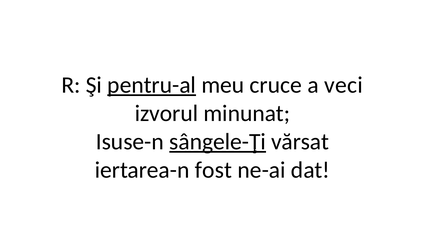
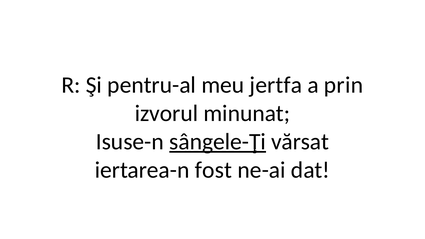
pentru-al underline: present -> none
cruce: cruce -> jertfa
veci: veci -> prin
